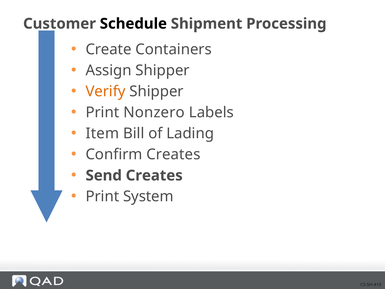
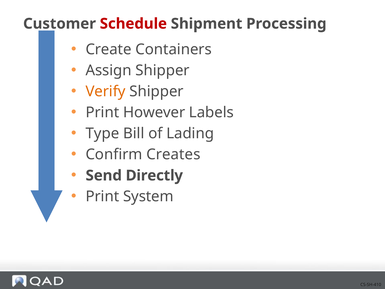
Schedule colour: black -> red
Nonzero: Nonzero -> However
Item: Item -> Type
Send Creates: Creates -> Directly
